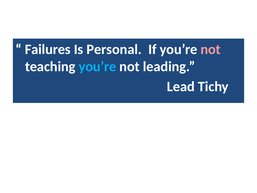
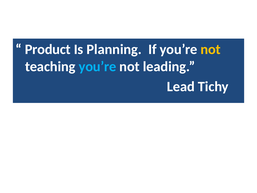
Failures: Failures -> Product
Personal: Personal -> Planning
not at (211, 49) colour: pink -> yellow
